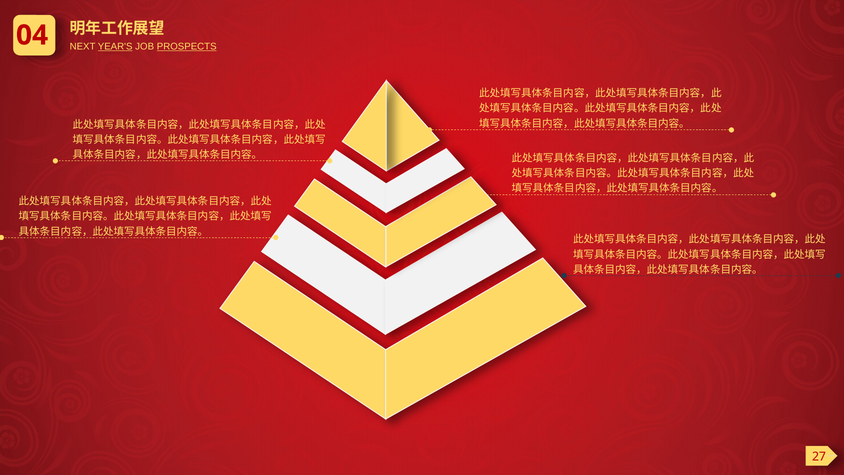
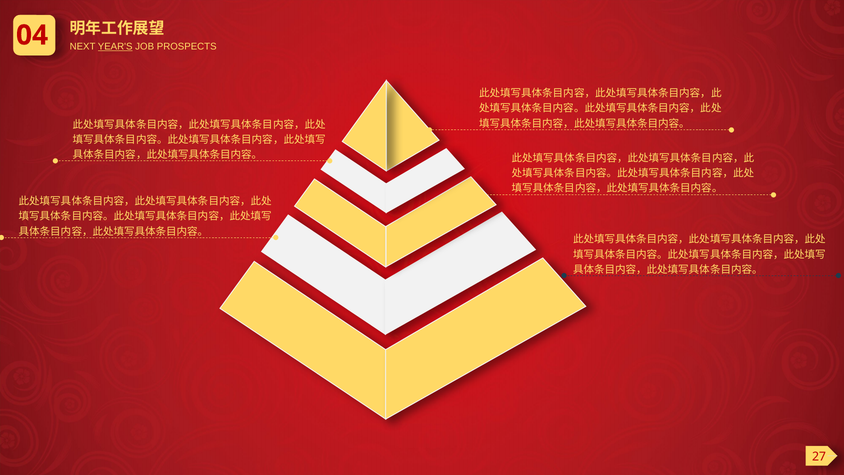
PROSPECTS underline: present -> none
